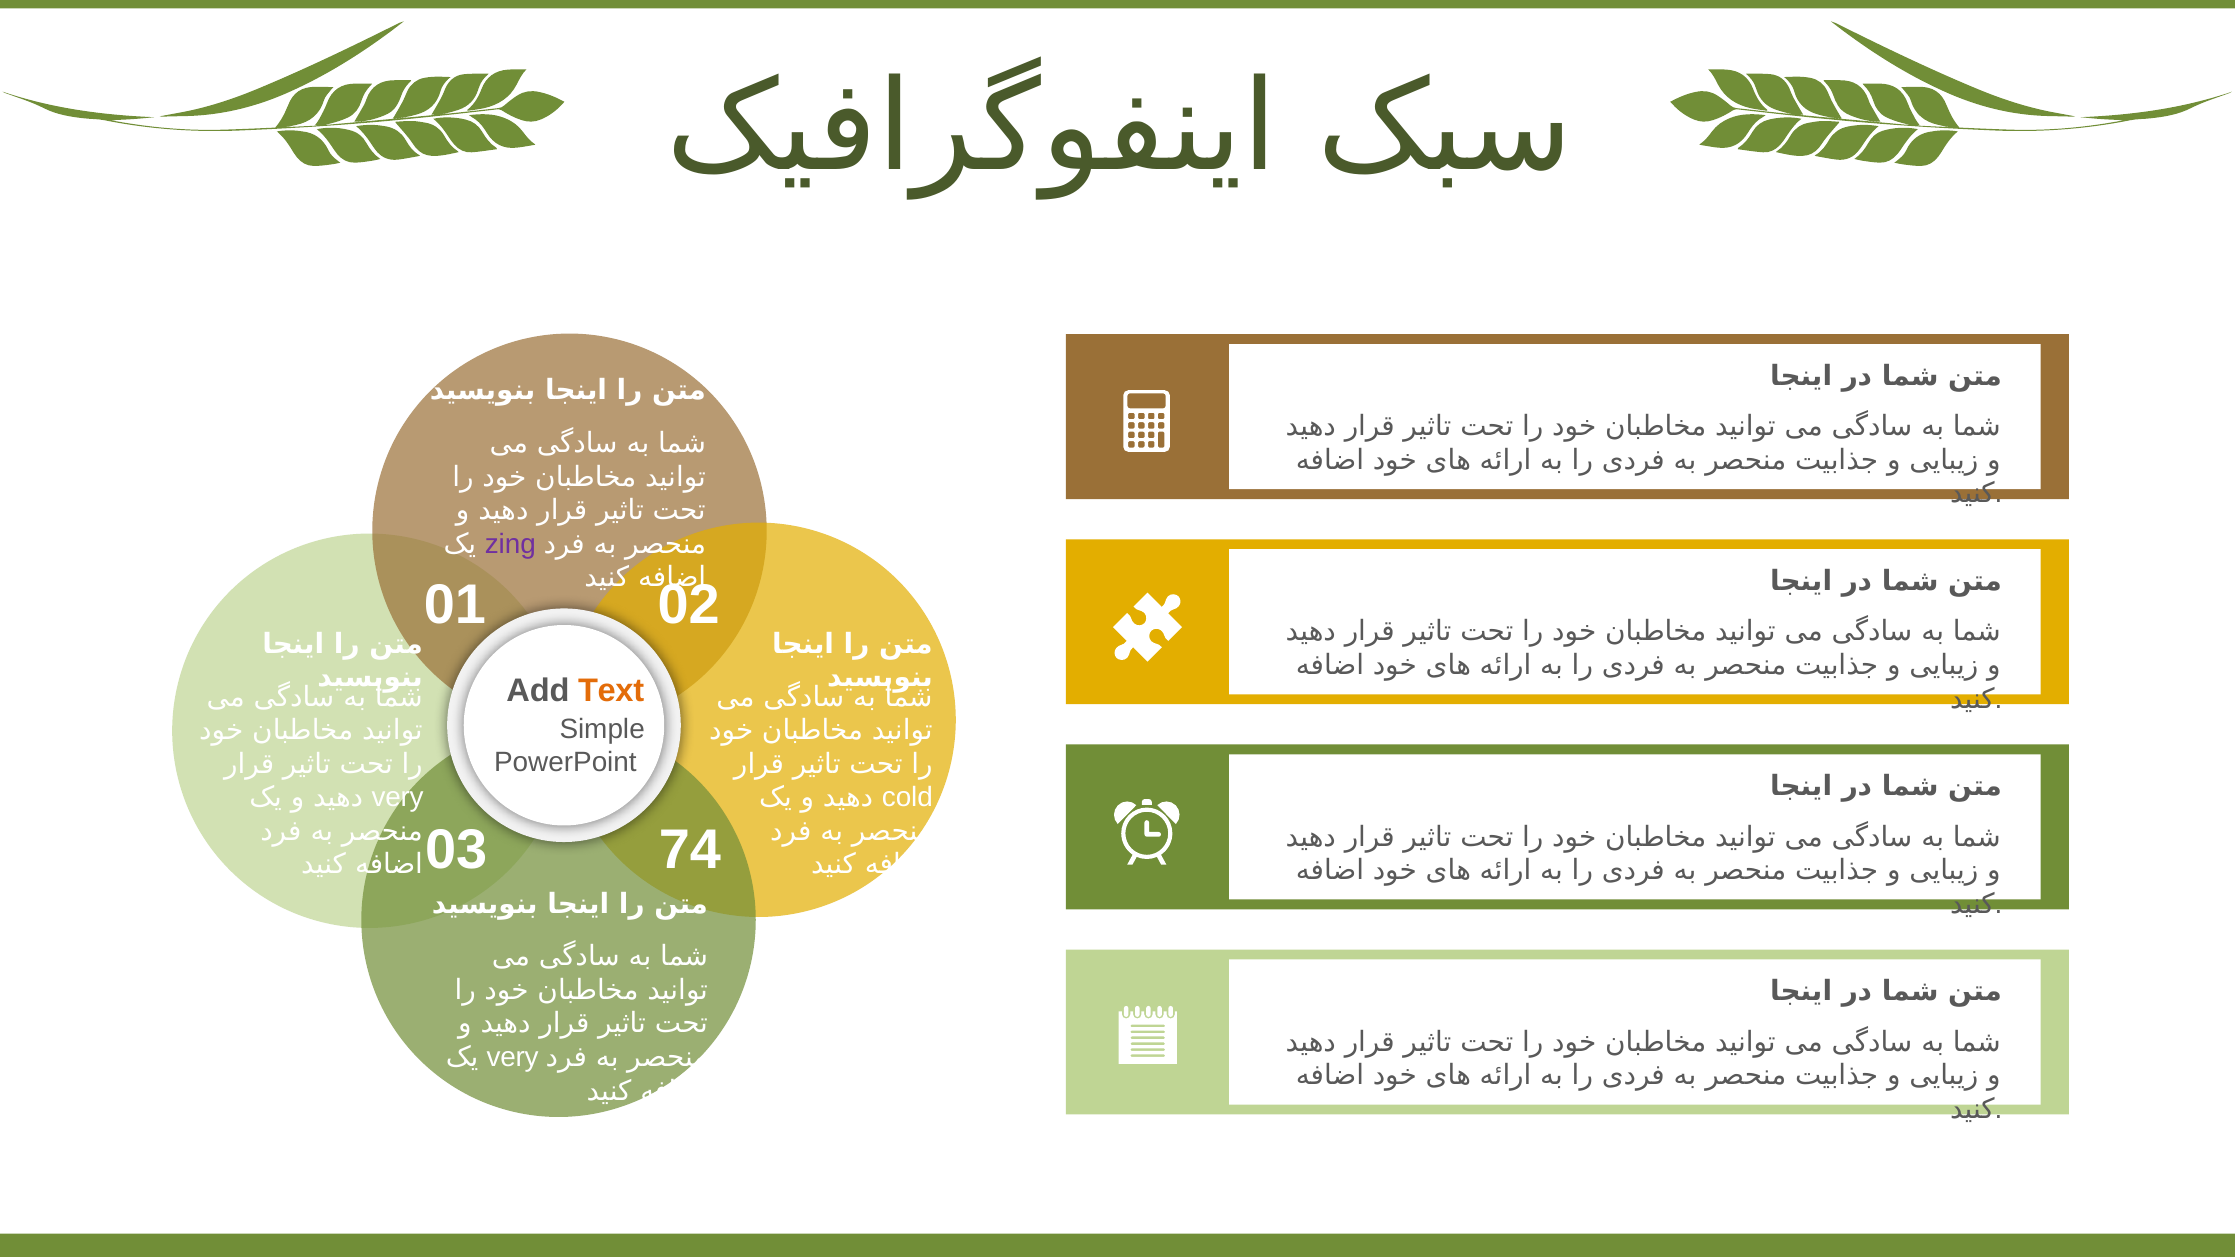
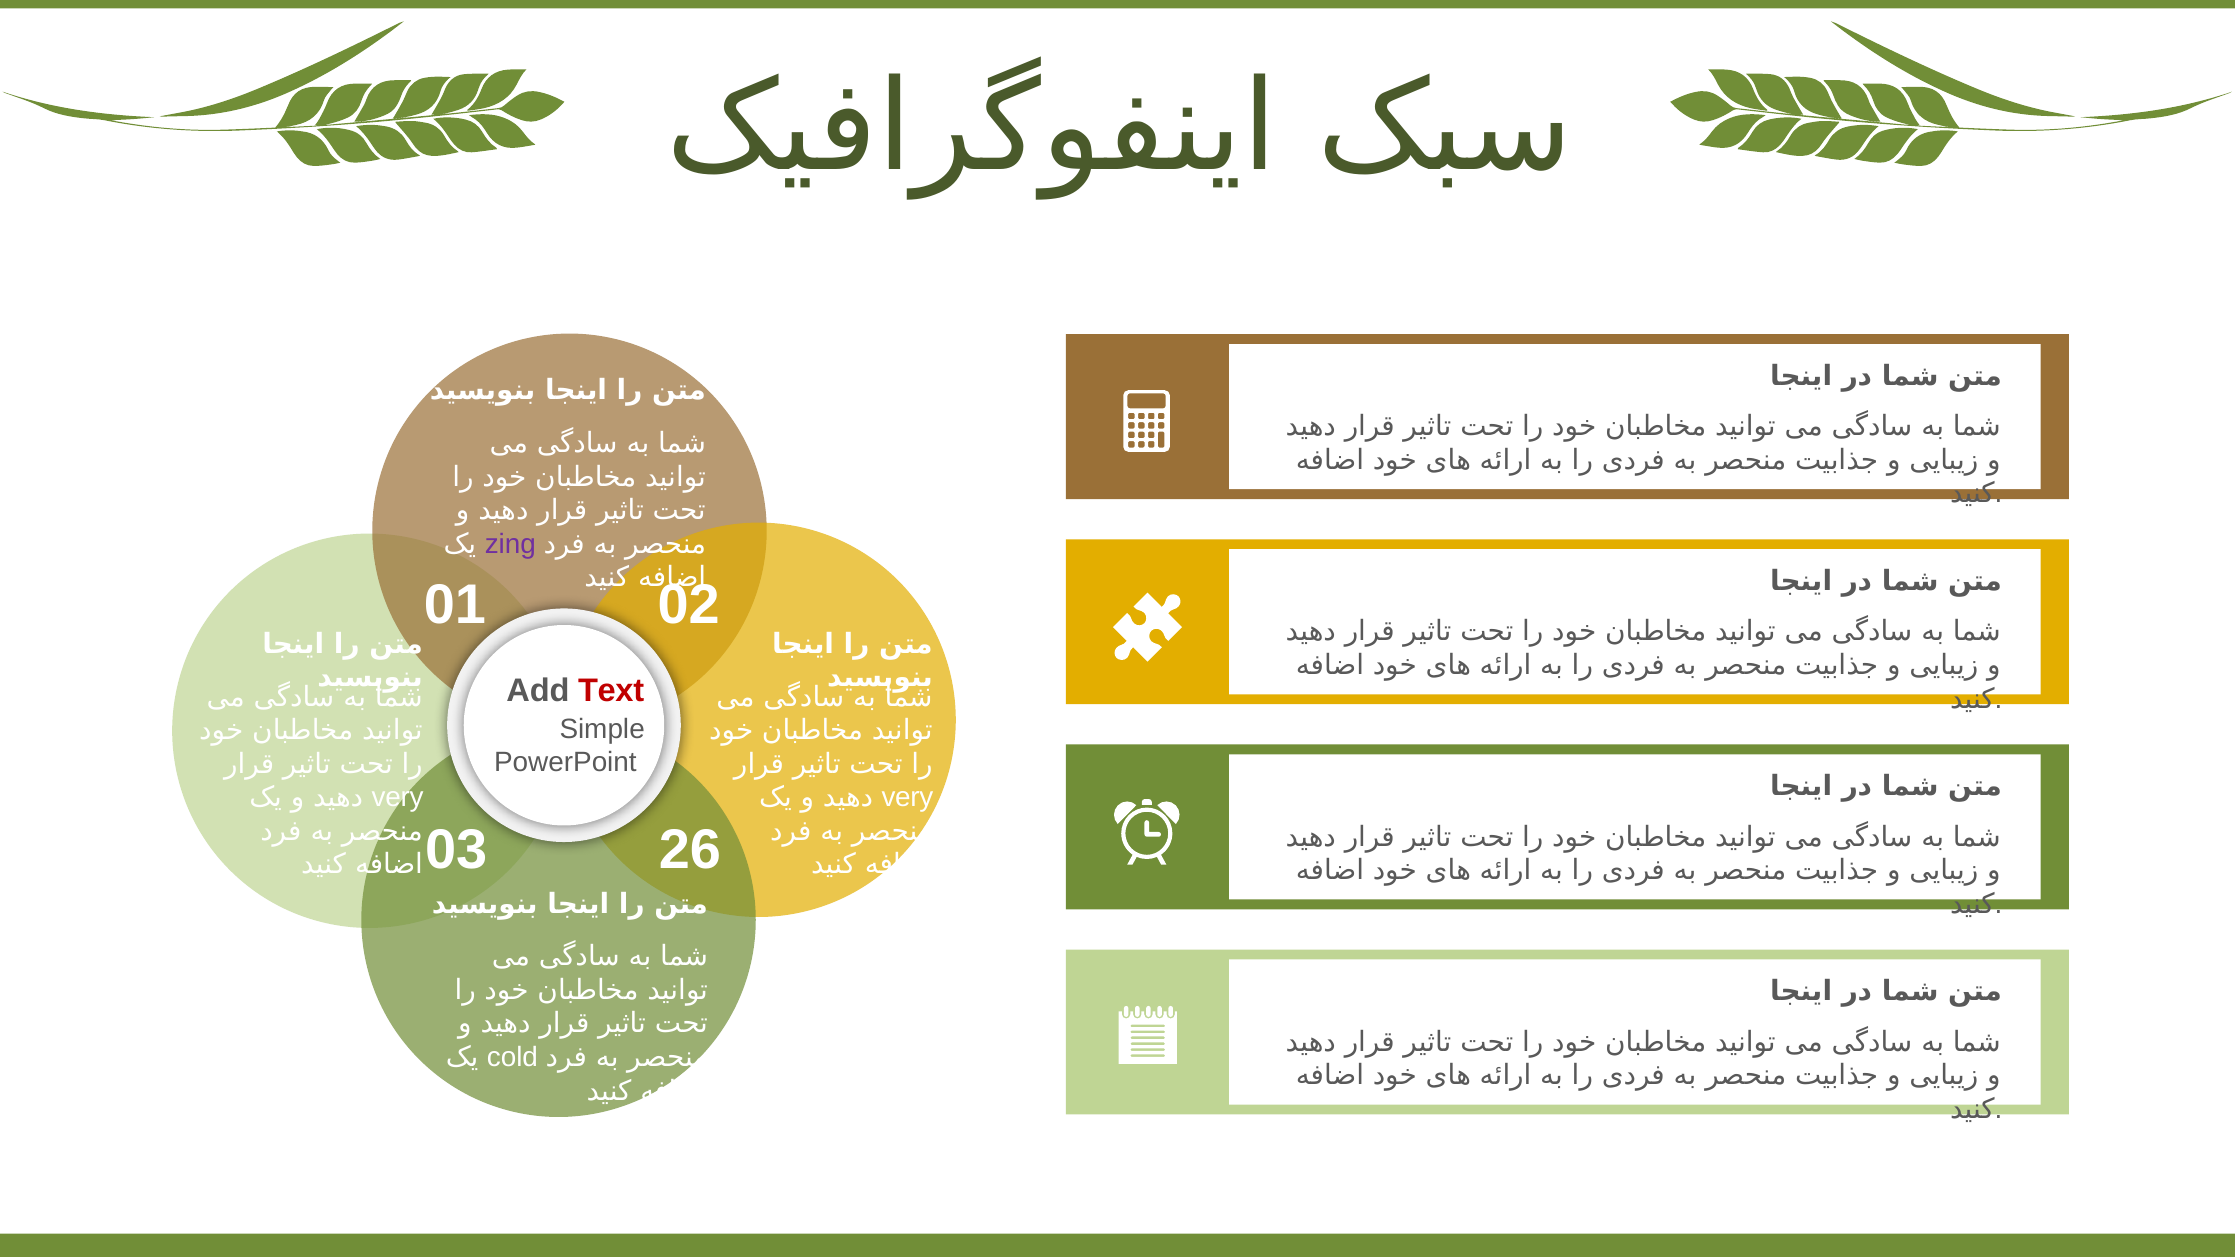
Text colour: orange -> red
cold at (907, 798): cold -> very
74: 74 -> 26
very at (513, 1057): very -> cold
